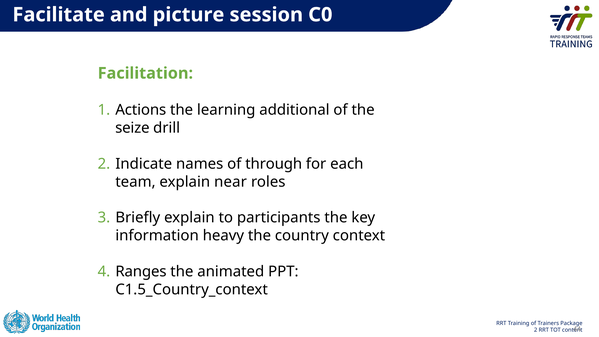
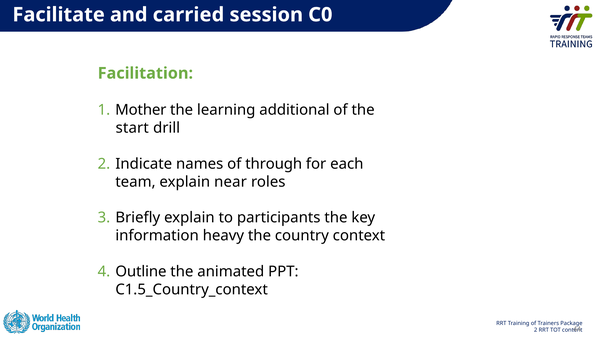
picture: picture -> carried
Actions: Actions -> Mother
seize: seize -> start
Ranges: Ranges -> Outline
